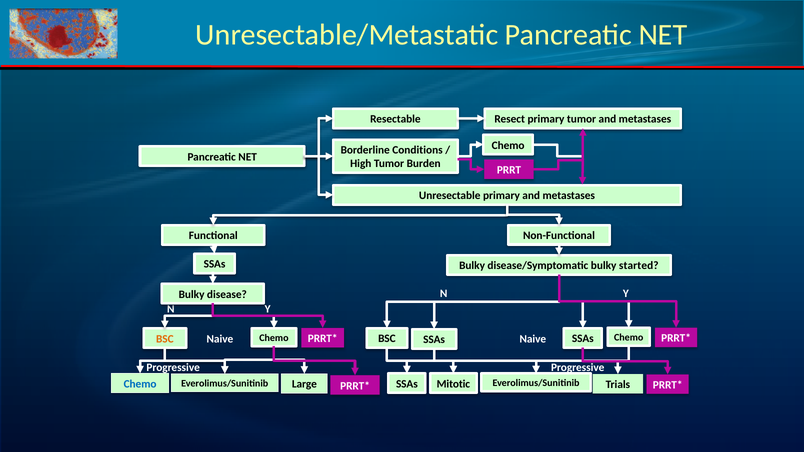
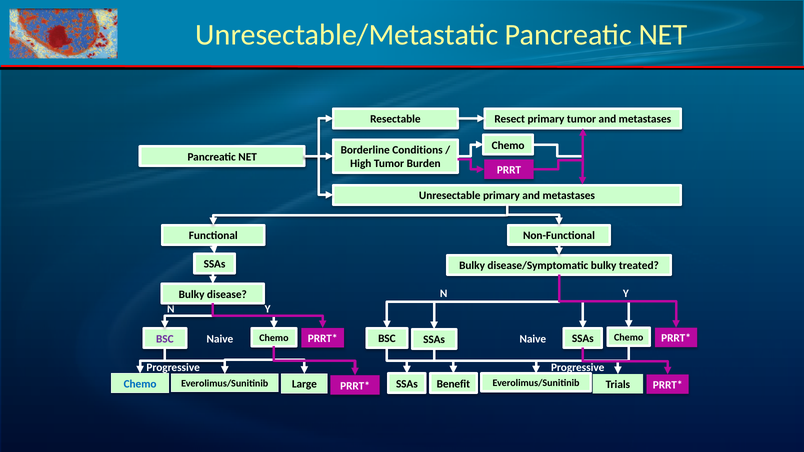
started: started -> treated
BSC at (165, 339) colour: orange -> purple
Mitotic: Mitotic -> Benefit
